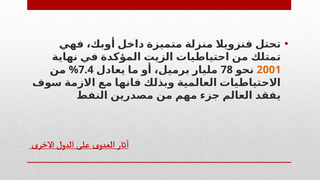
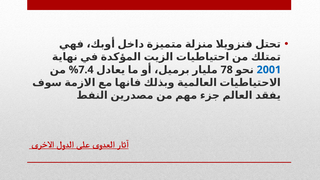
2001 colour: orange -> blue
